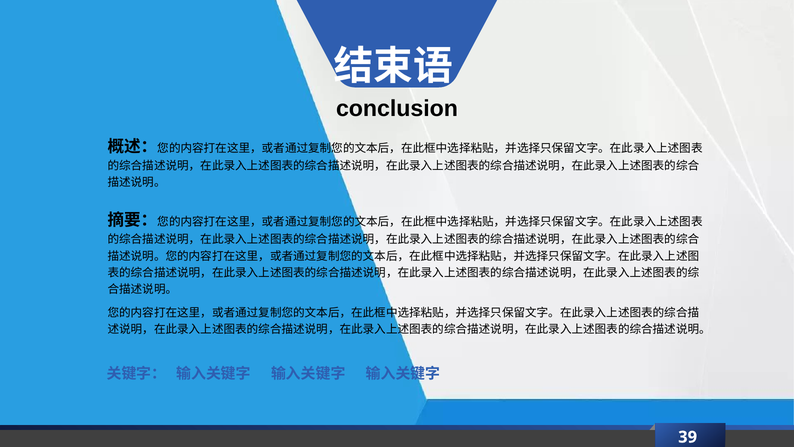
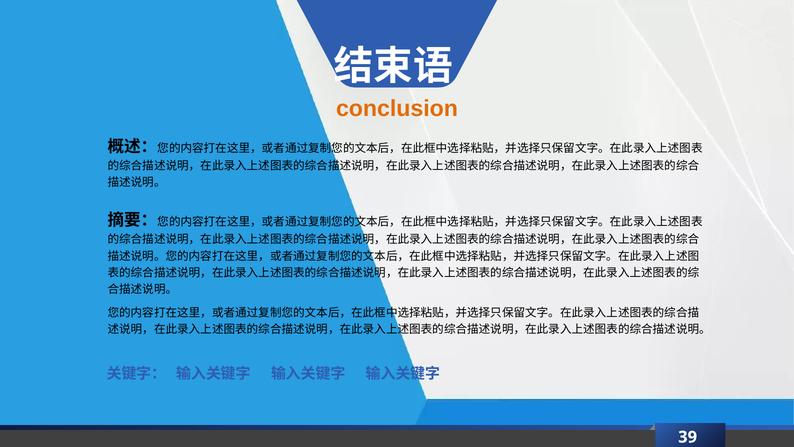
conclusion colour: black -> orange
